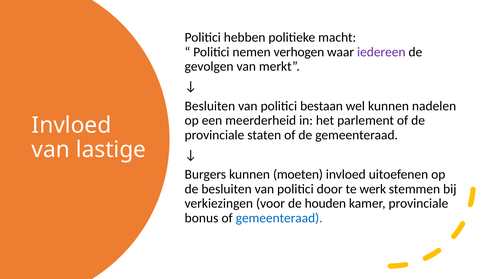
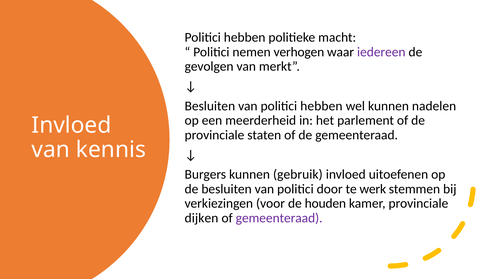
van politici bestaan: bestaan -> hebben
lastige: lastige -> kennis
moeten: moeten -> gebruik
bonus: bonus -> dijken
gemeenteraad at (279, 218) colour: blue -> purple
